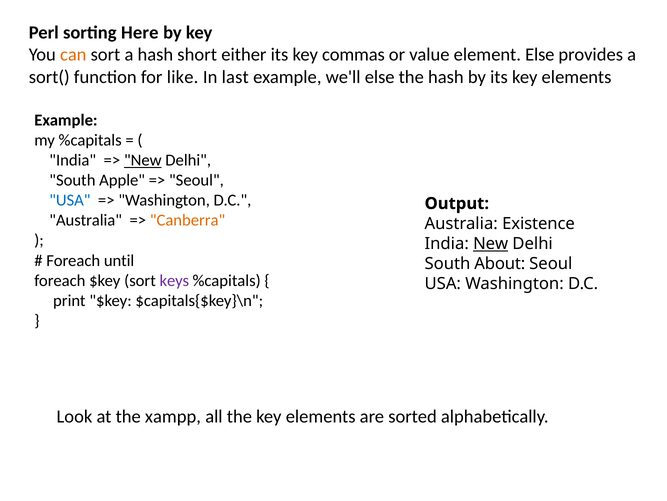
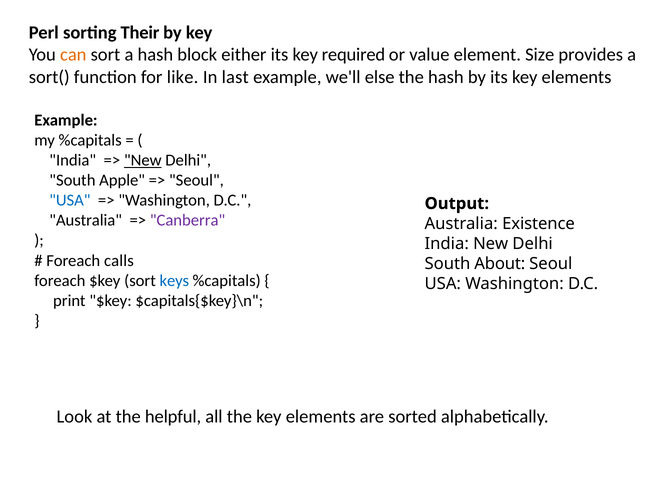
Here: Here -> Their
short: short -> block
commas: commas -> required
element Else: Else -> Size
Canberra colour: orange -> purple
New at (491, 243) underline: present -> none
until: until -> calls
keys colour: purple -> blue
xampp: xampp -> helpful
